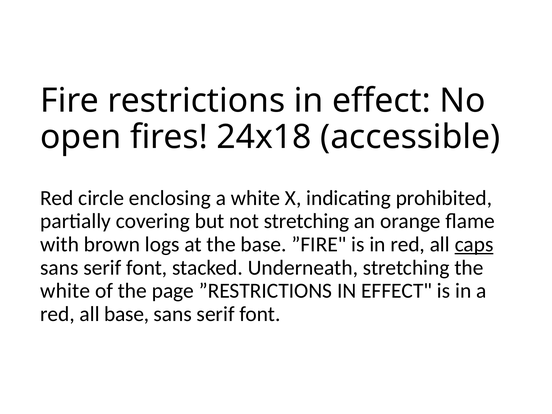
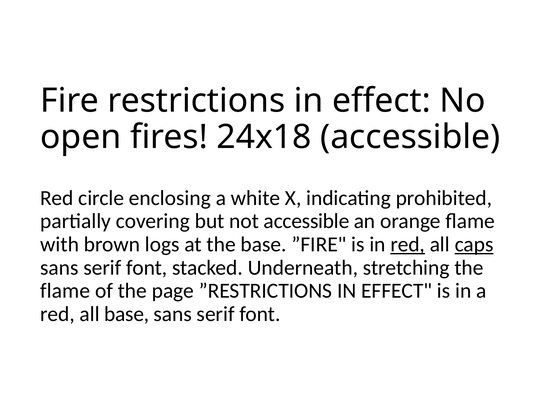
not stretching: stretching -> accessible
red at (408, 244) underline: none -> present
white at (65, 291): white -> flame
